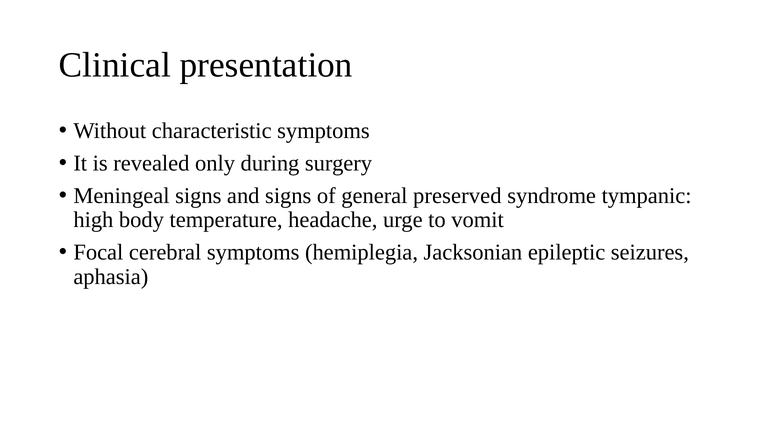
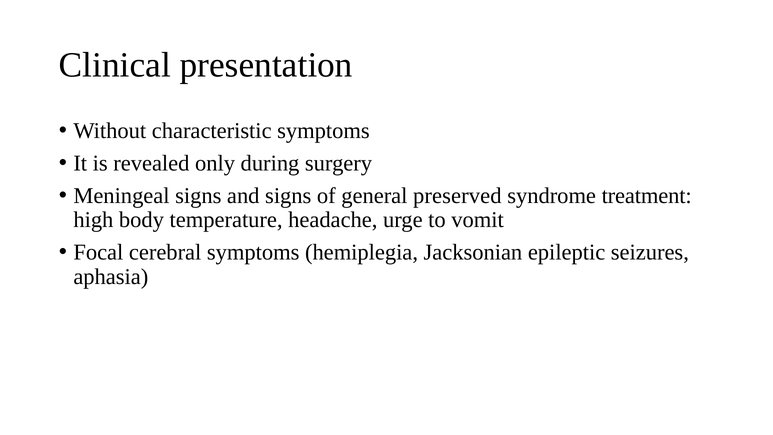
tympanic: tympanic -> treatment
